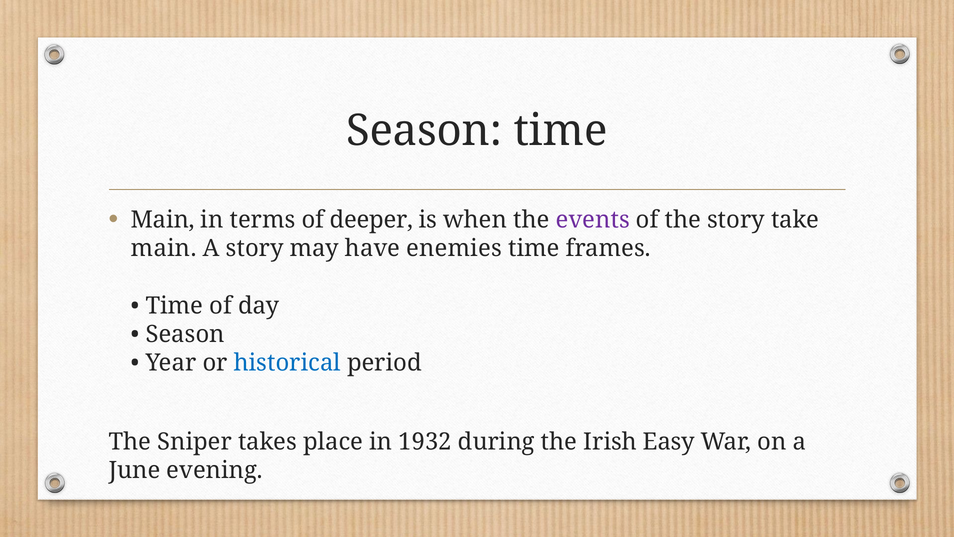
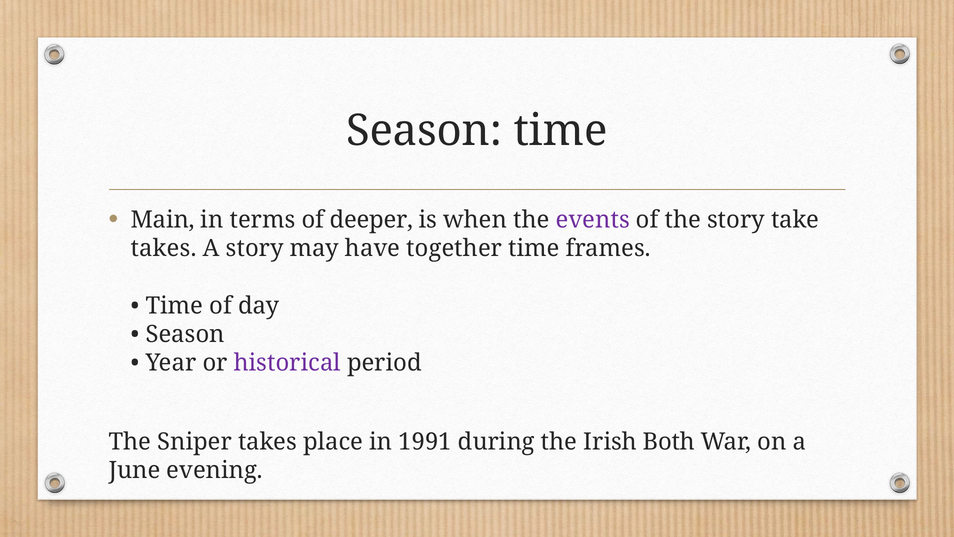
main at (164, 248): main -> takes
enemies: enemies -> together
historical colour: blue -> purple
1932: 1932 -> 1991
Easy: Easy -> Both
